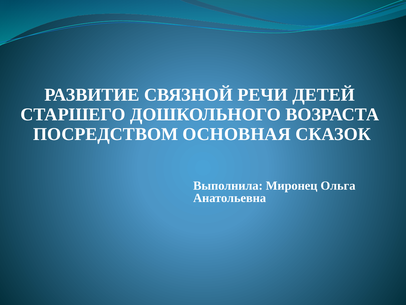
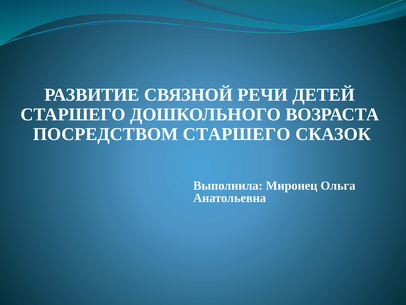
ПОСРЕДСТВОМ ОСНОВНАЯ: ОСНОВНАЯ -> СТАРШЕГО
